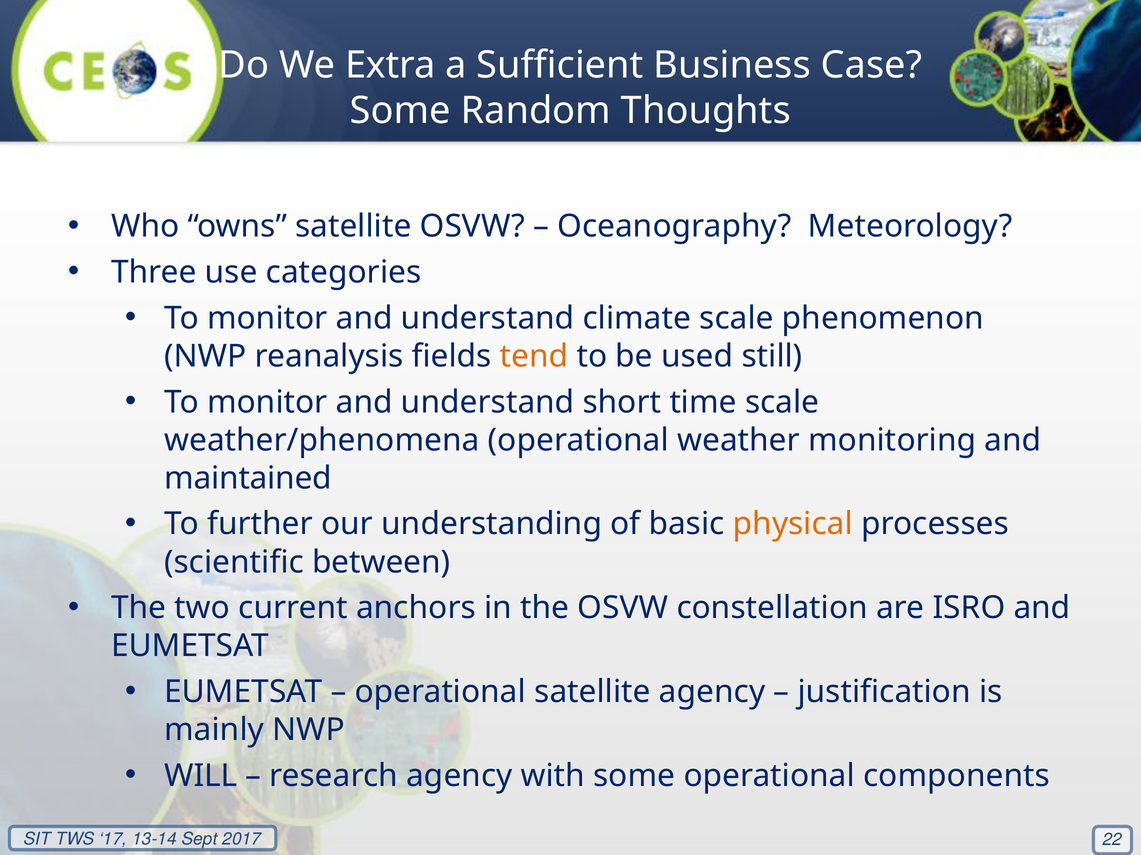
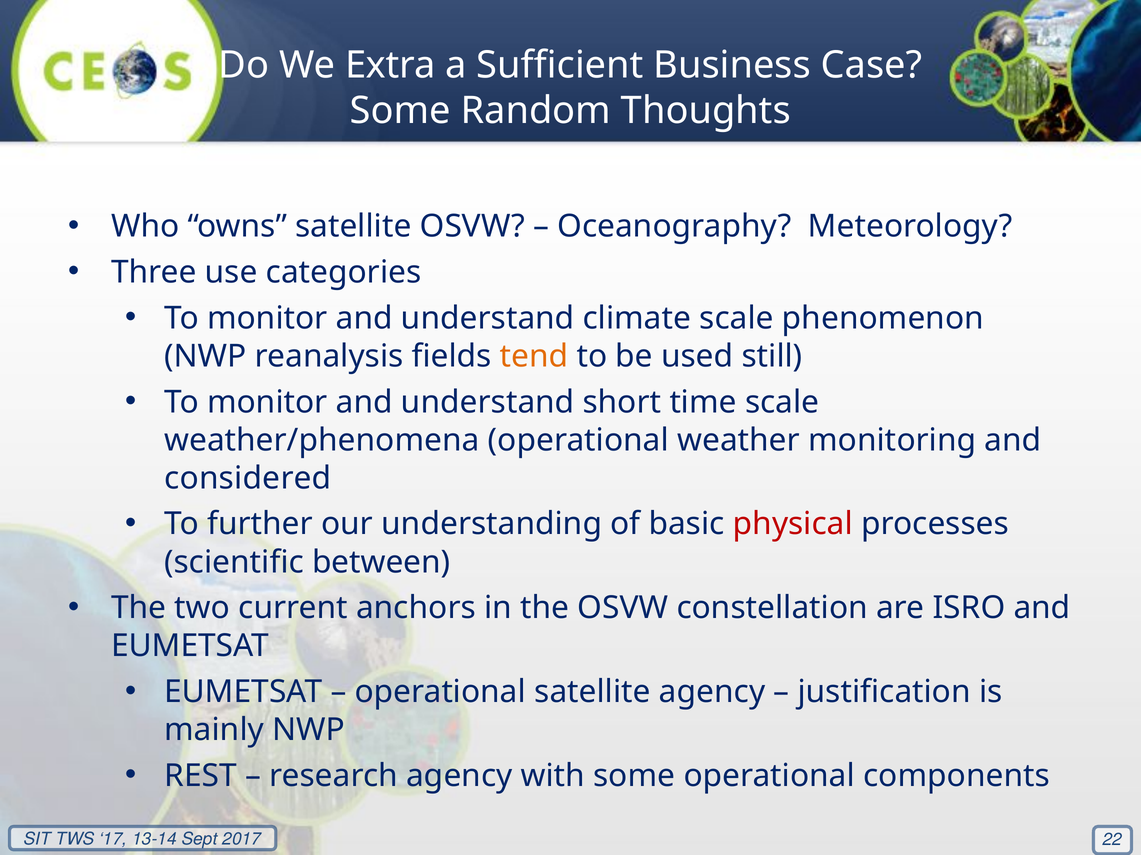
maintained: maintained -> considered
physical colour: orange -> red
WILL: WILL -> REST
